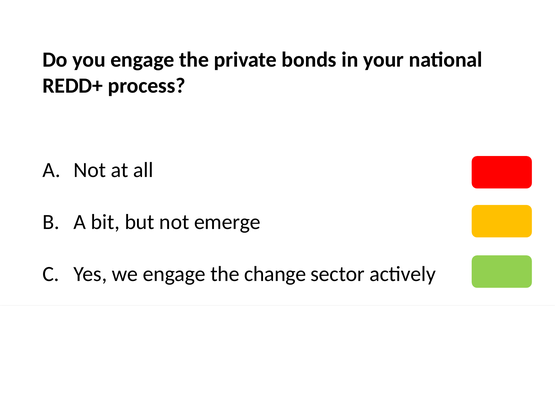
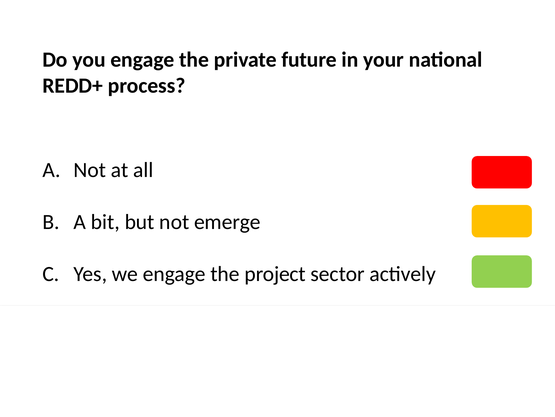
bonds: bonds -> future
change: change -> project
